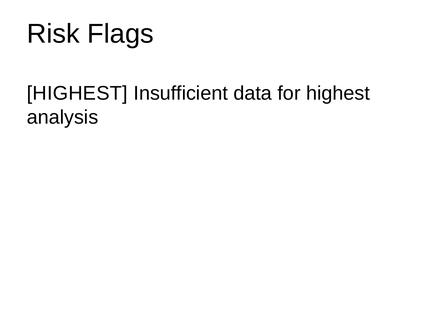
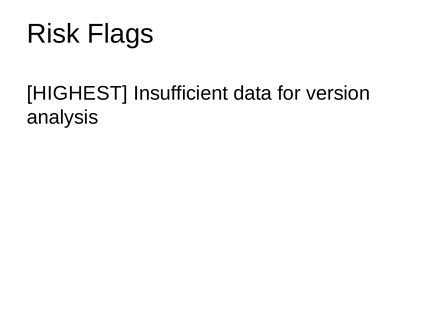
for highest: highest -> version
